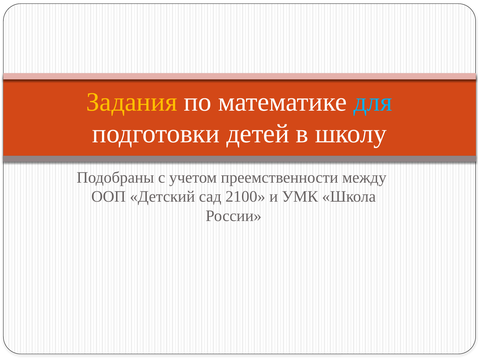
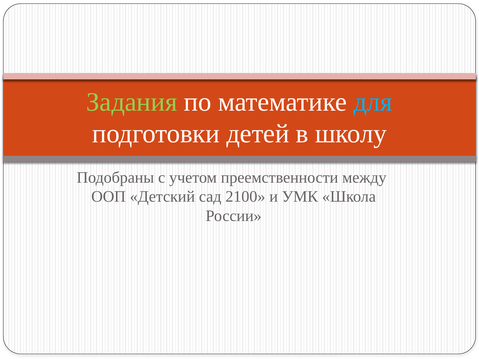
Задания colour: yellow -> light green
